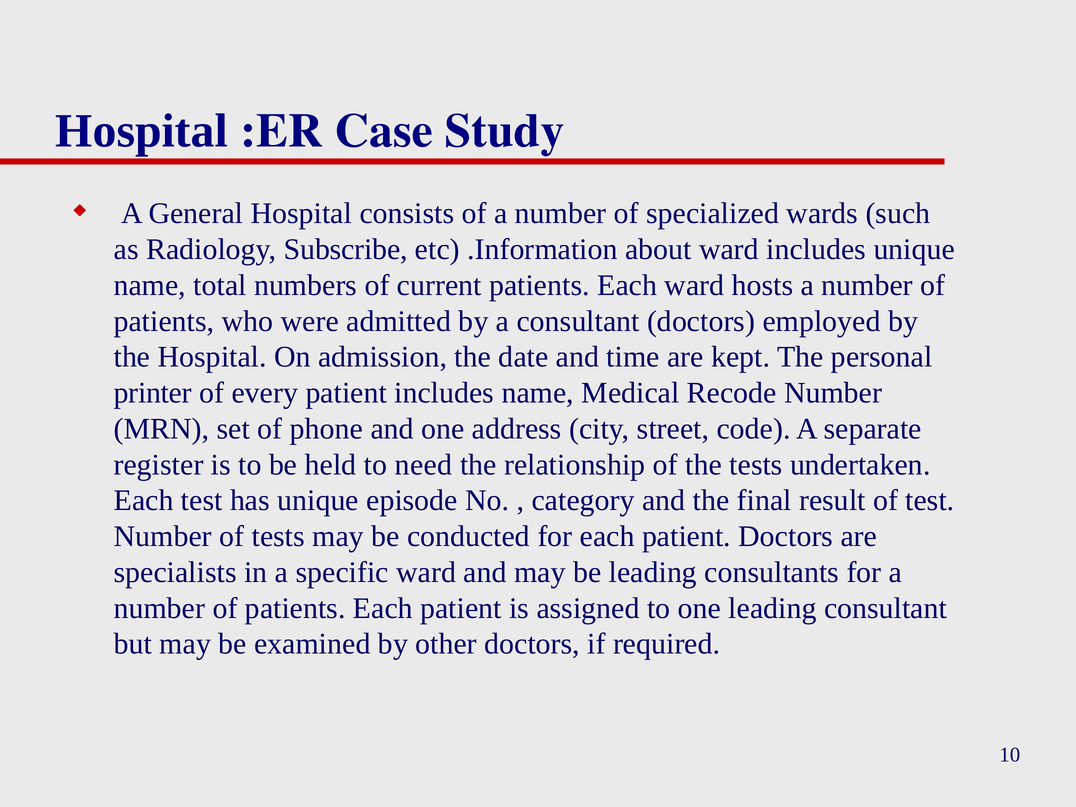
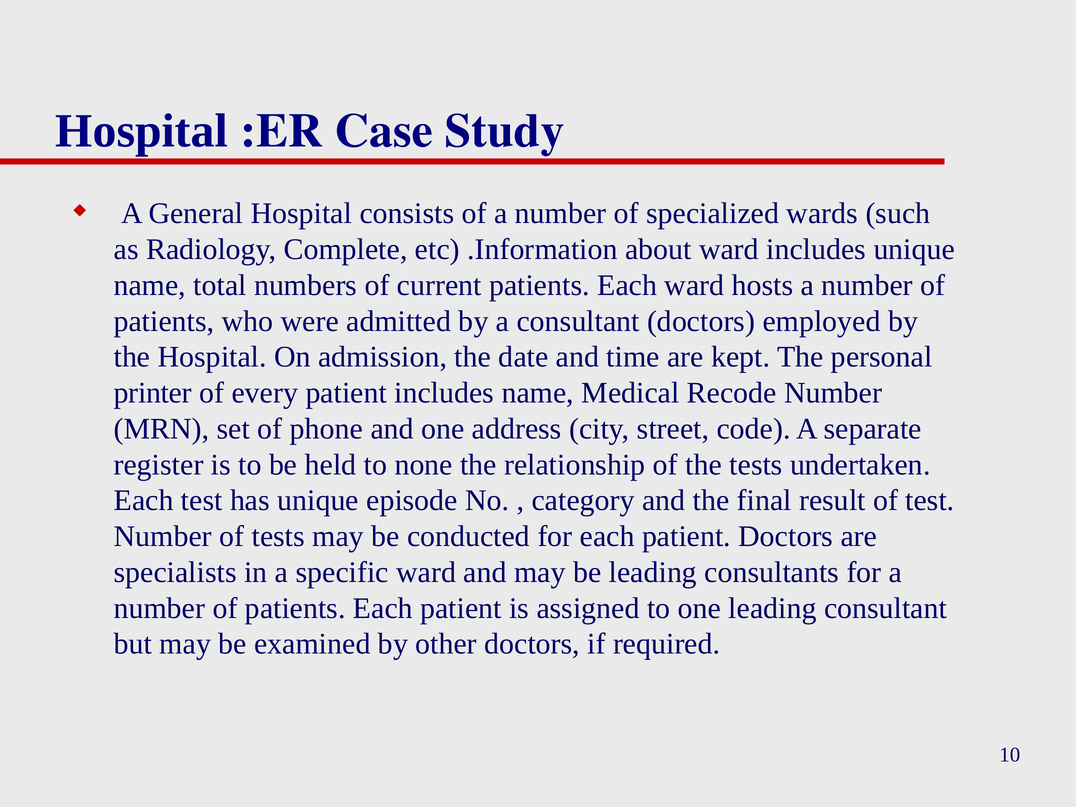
Subscribe: Subscribe -> Complete
need: need -> none
